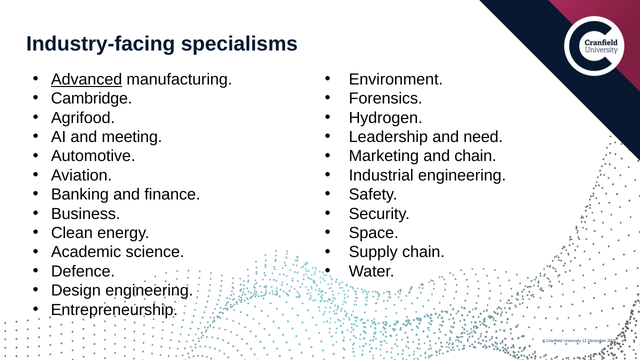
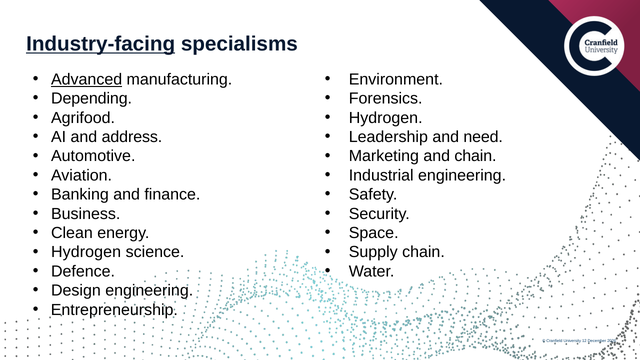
Industry-facing underline: none -> present
Cambridge: Cambridge -> Depending
meeting: meeting -> address
Academic at (86, 252): Academic -> Hydrogen
